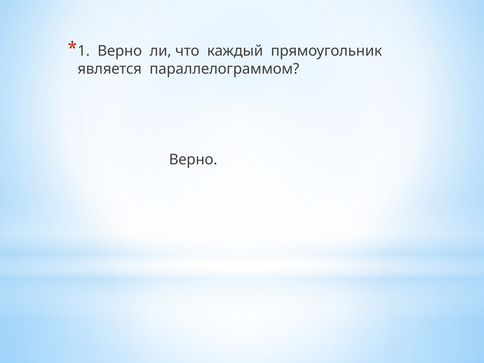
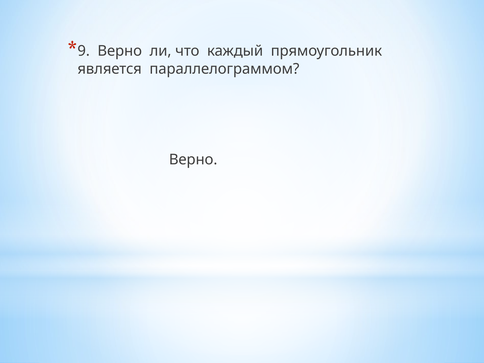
1: 1 -> 9
